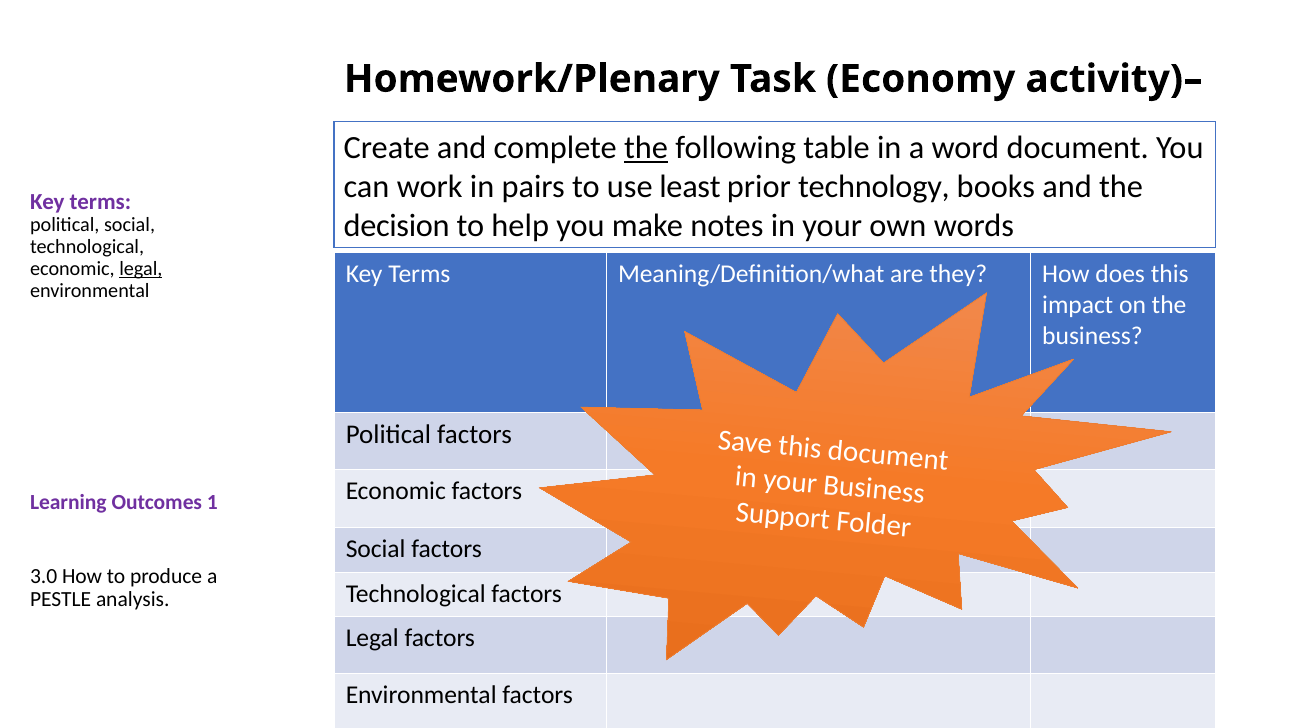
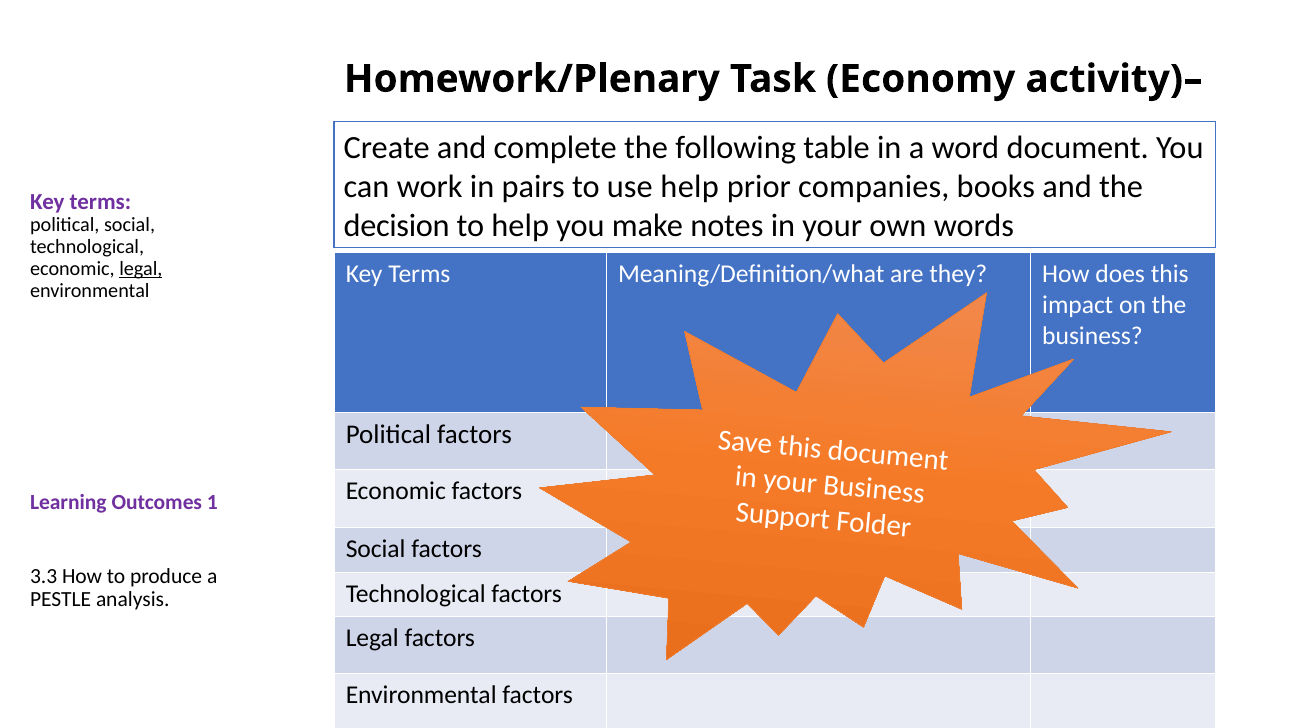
the at (646, 148) underline: present -> none
use least: least -> help
technology: technology -> companies
3.0: 3.0 -> 3.3
